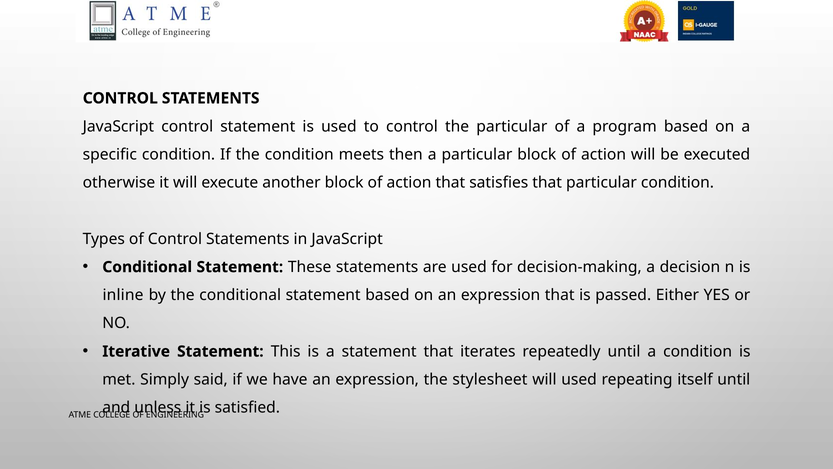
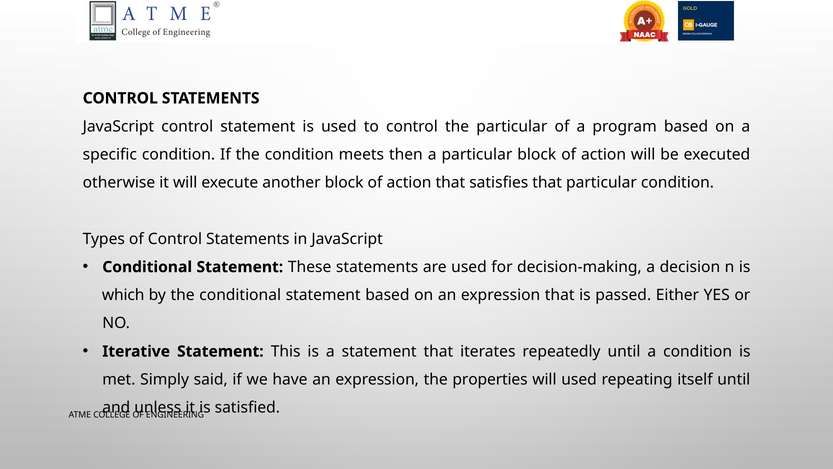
inline: inline -> which
stylesheet: stylesheet -> properties
